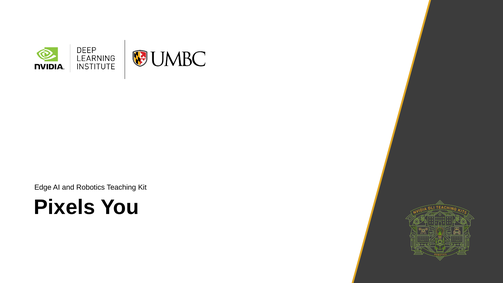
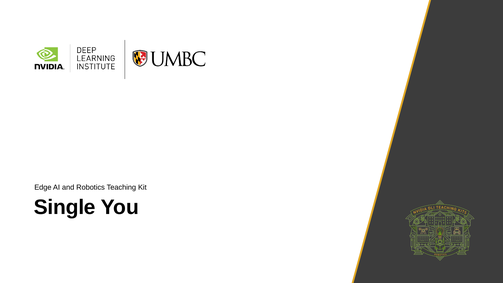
Pixels: Pixels -> Single
